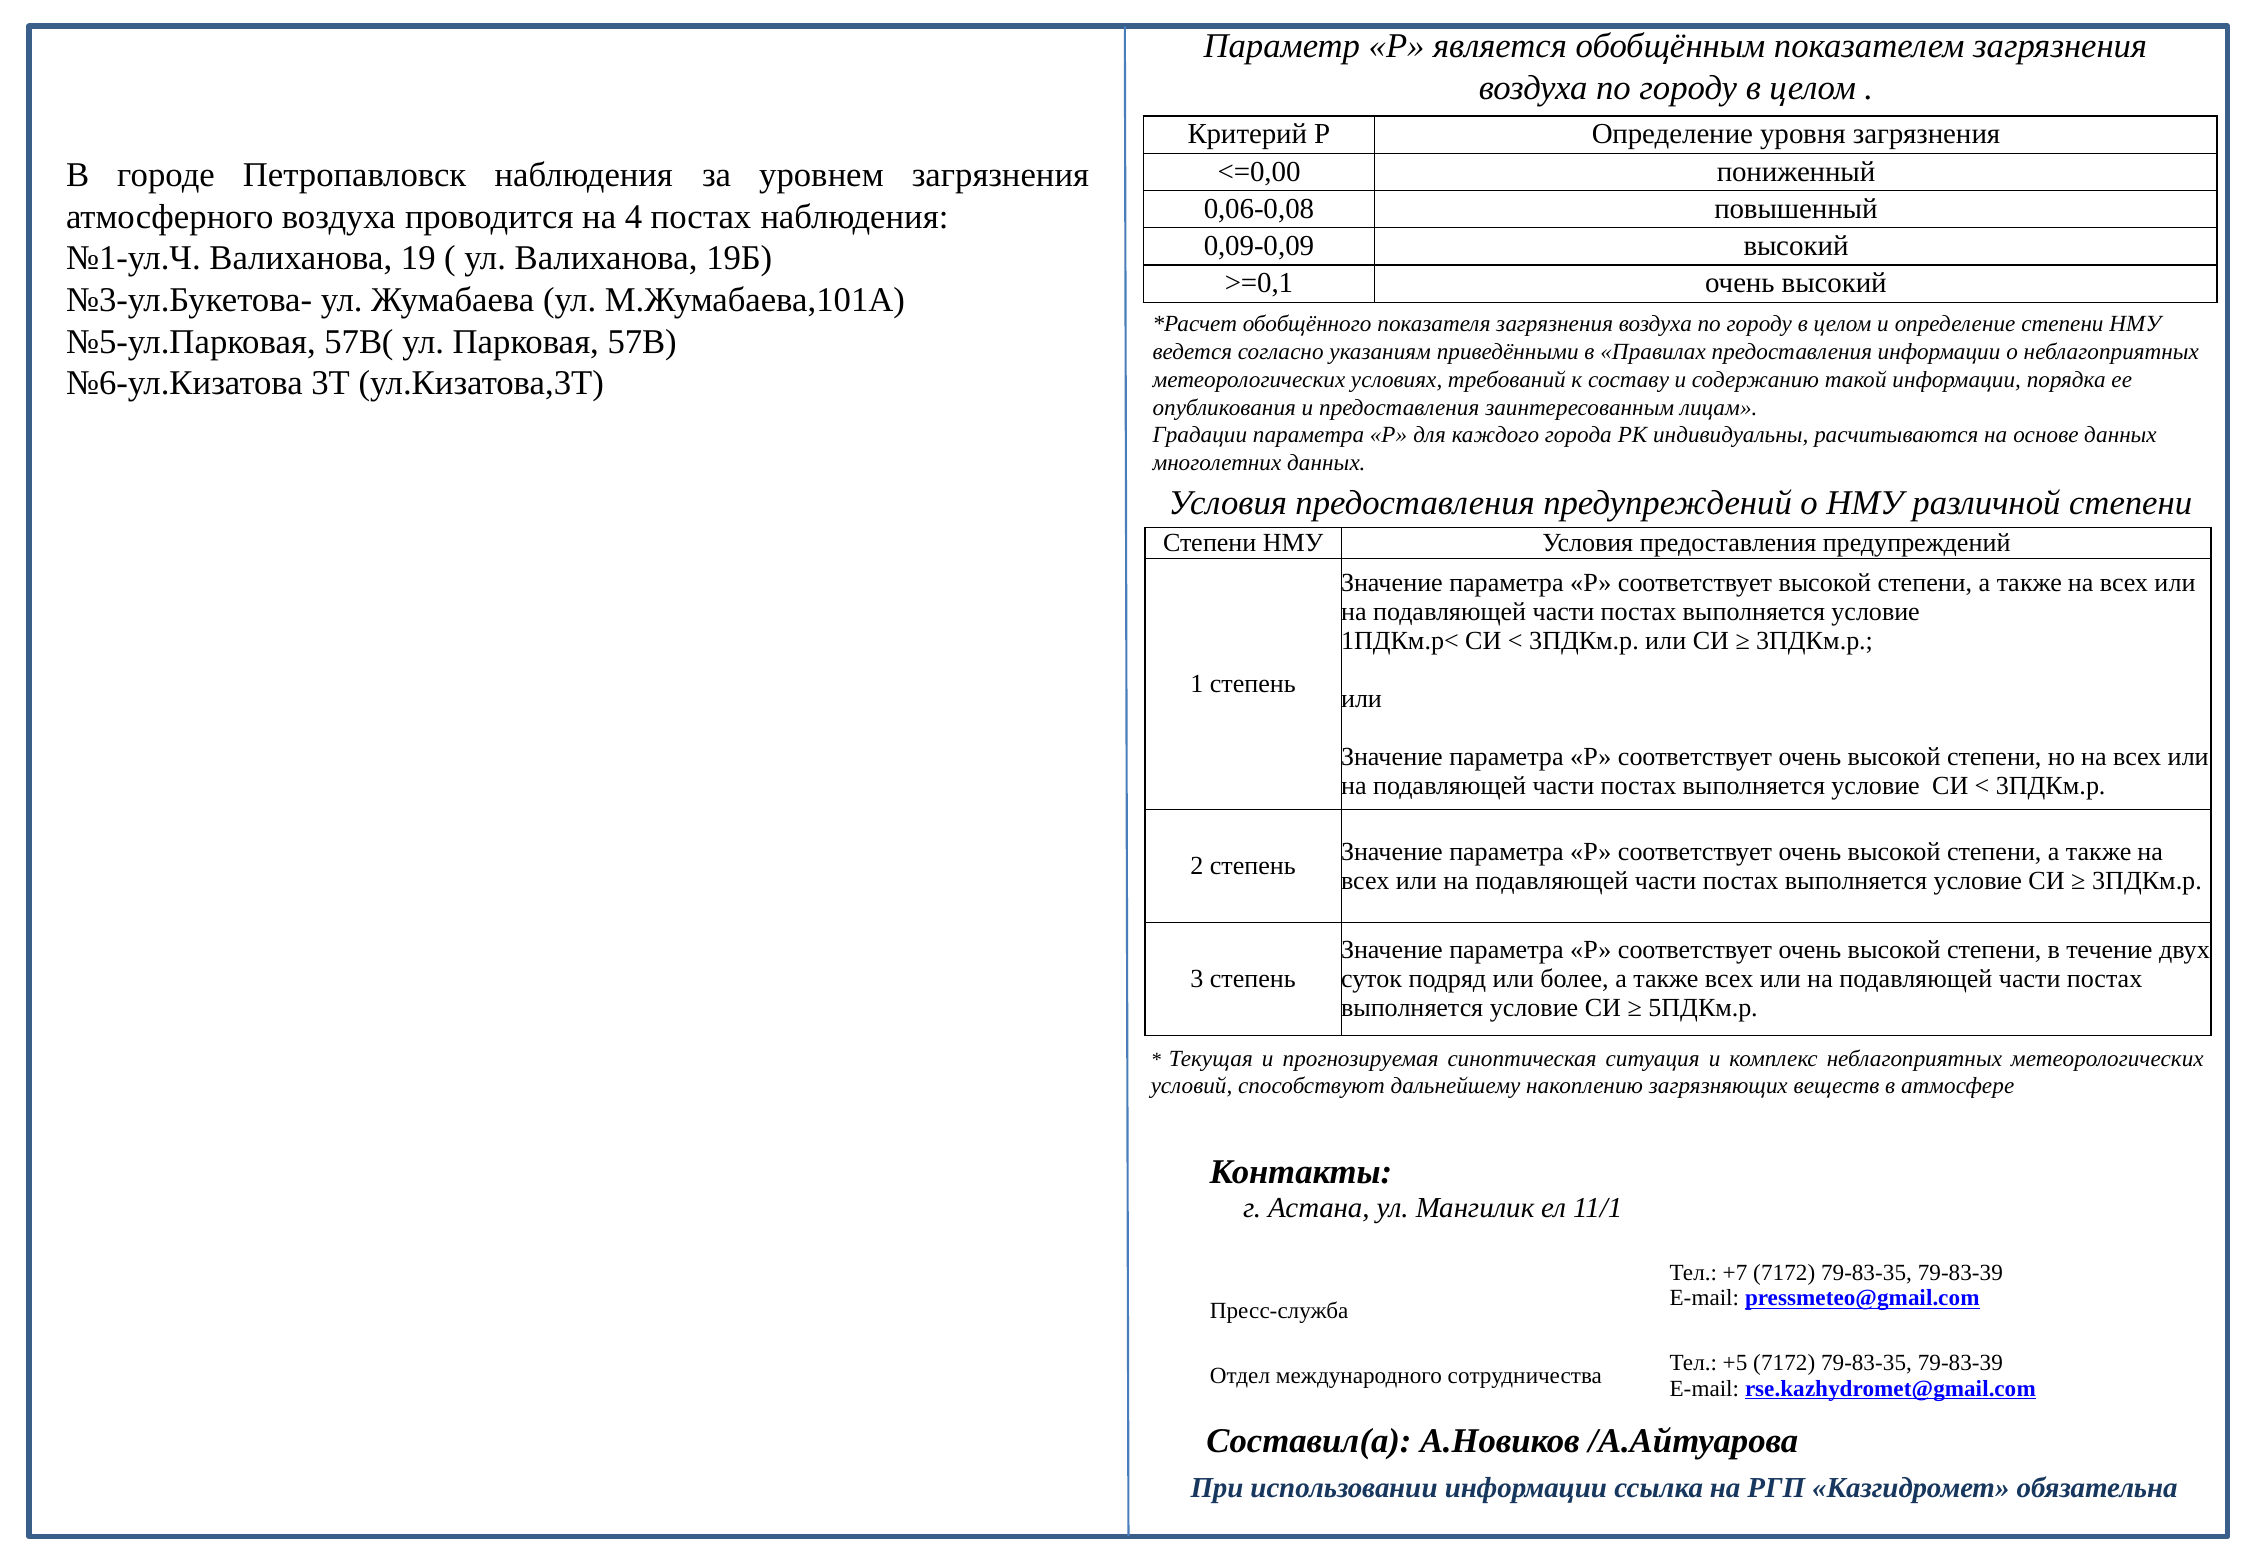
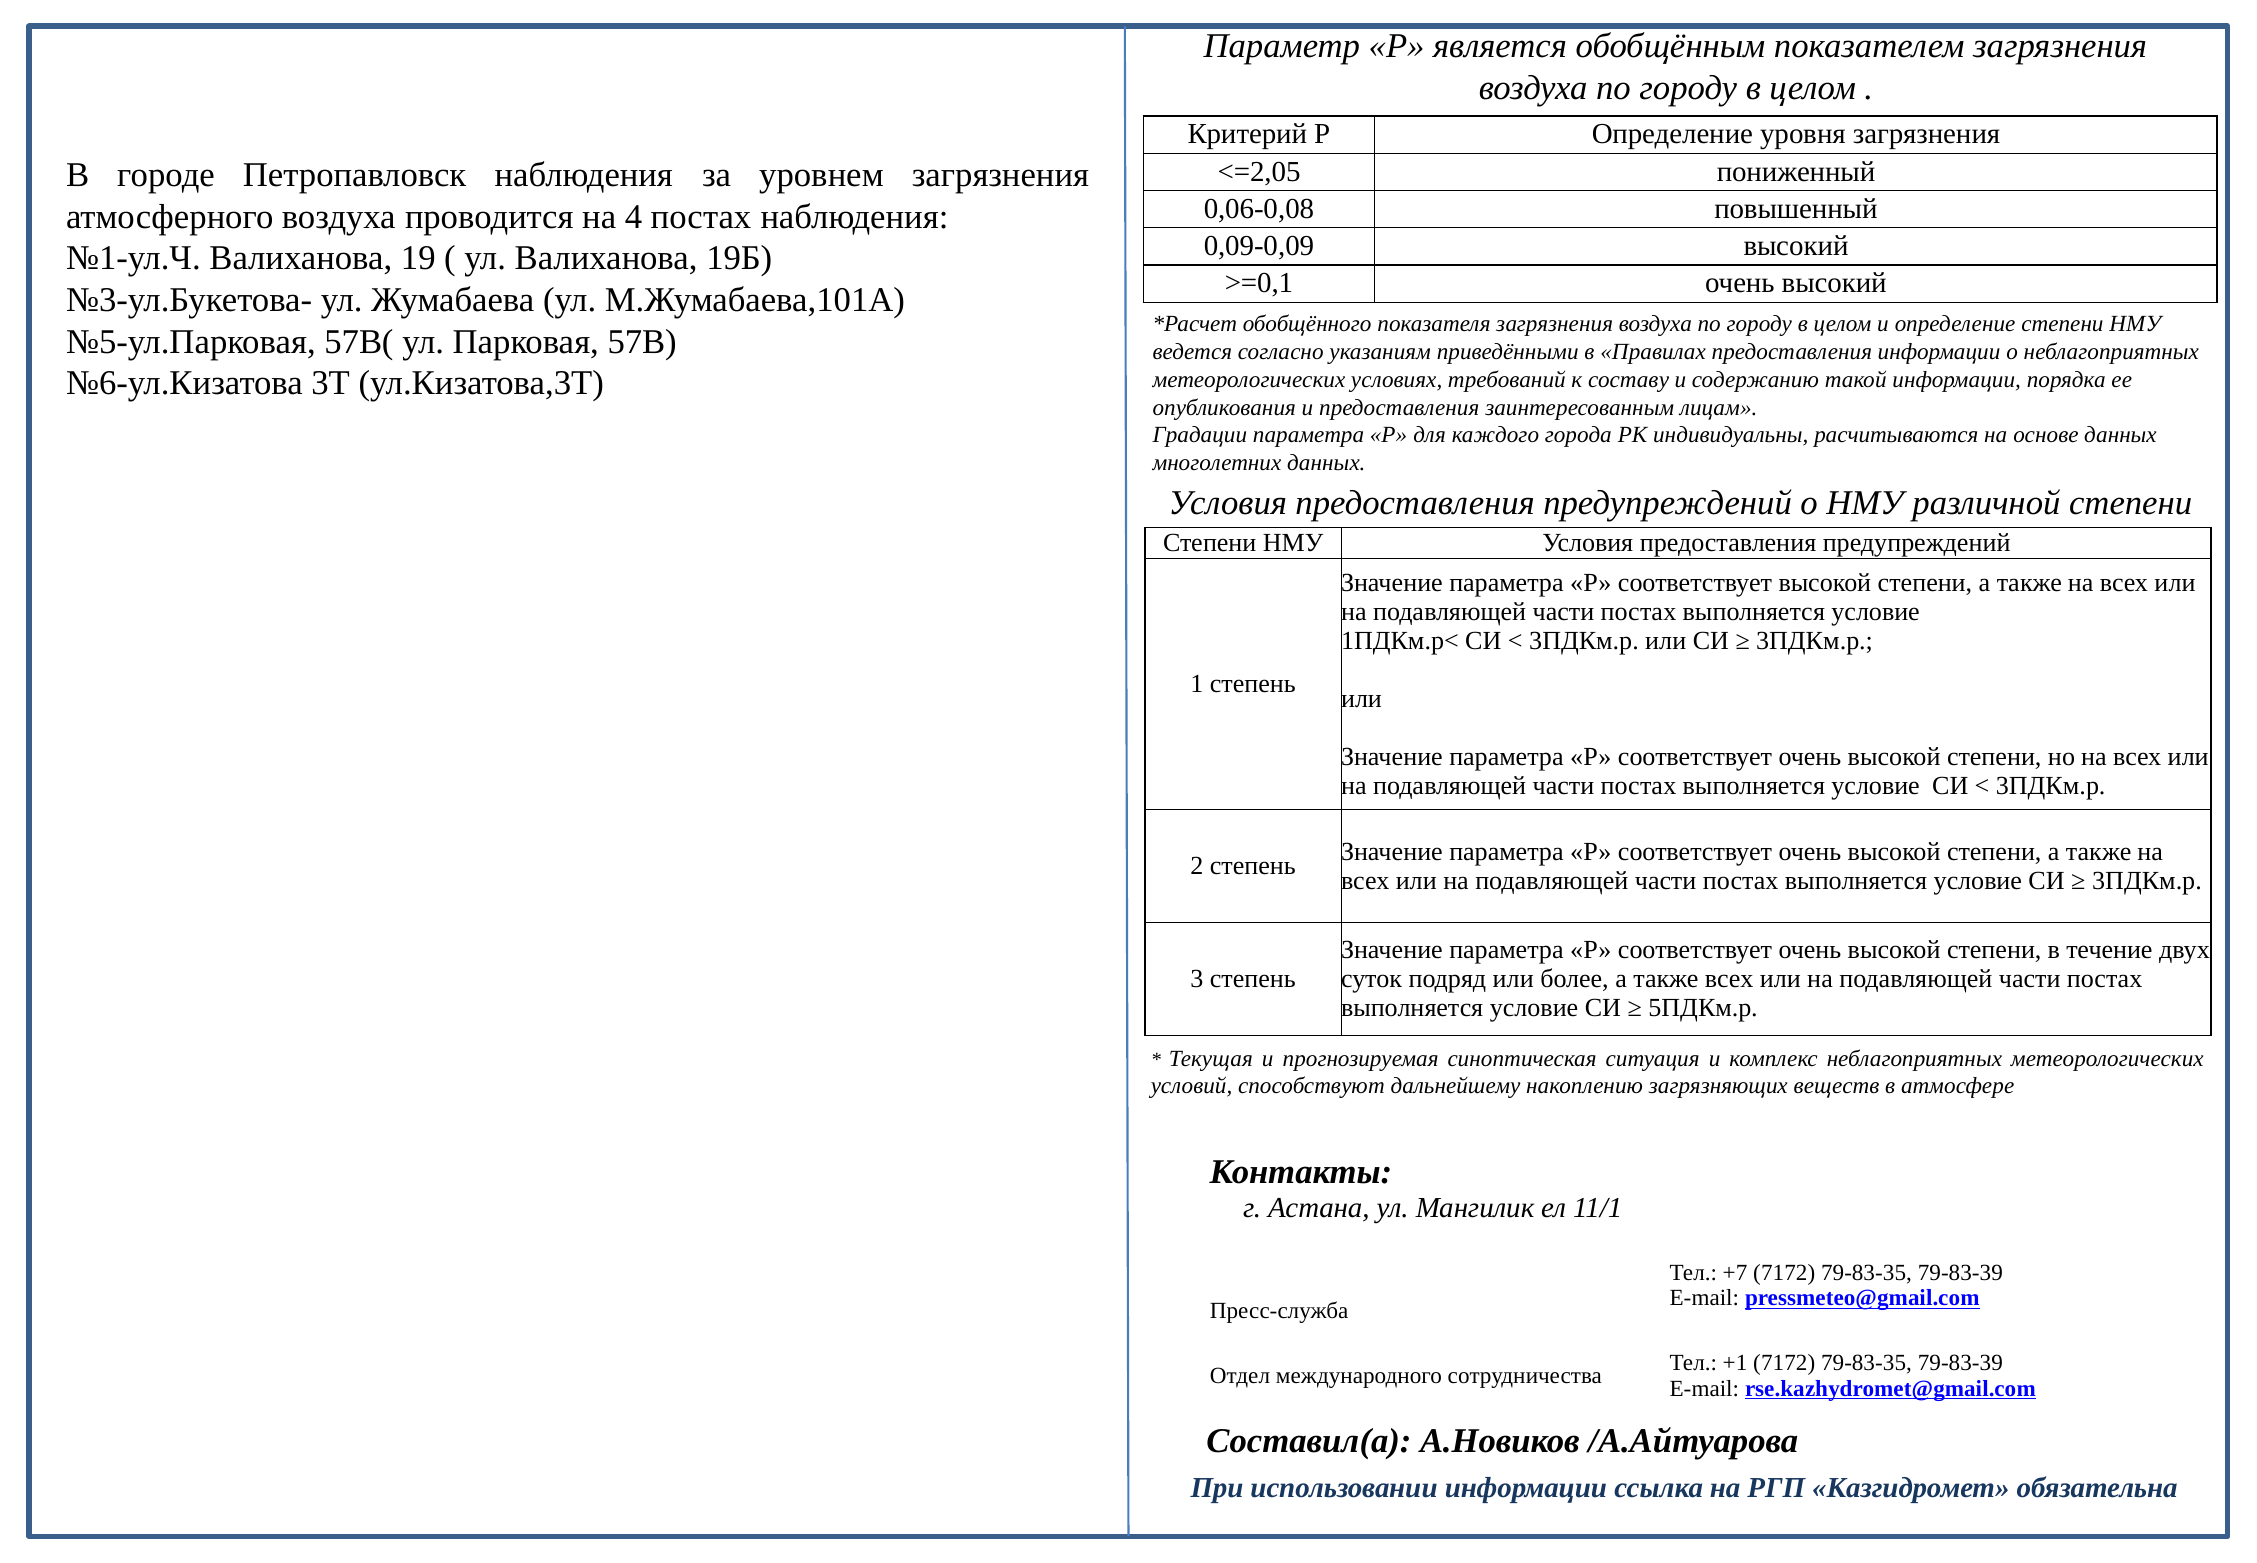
<=0,00: <=0,00 -> <=2,05
+5: +5 -> +1
